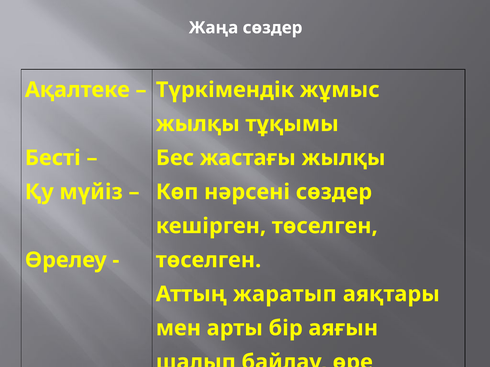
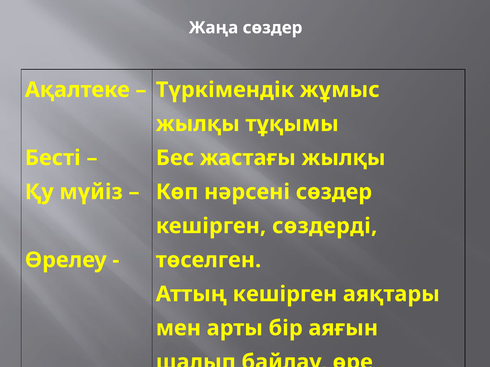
кешірген төселген: төселген -> сөздерді
Аттың жаратып: жаратып -> кешірген
